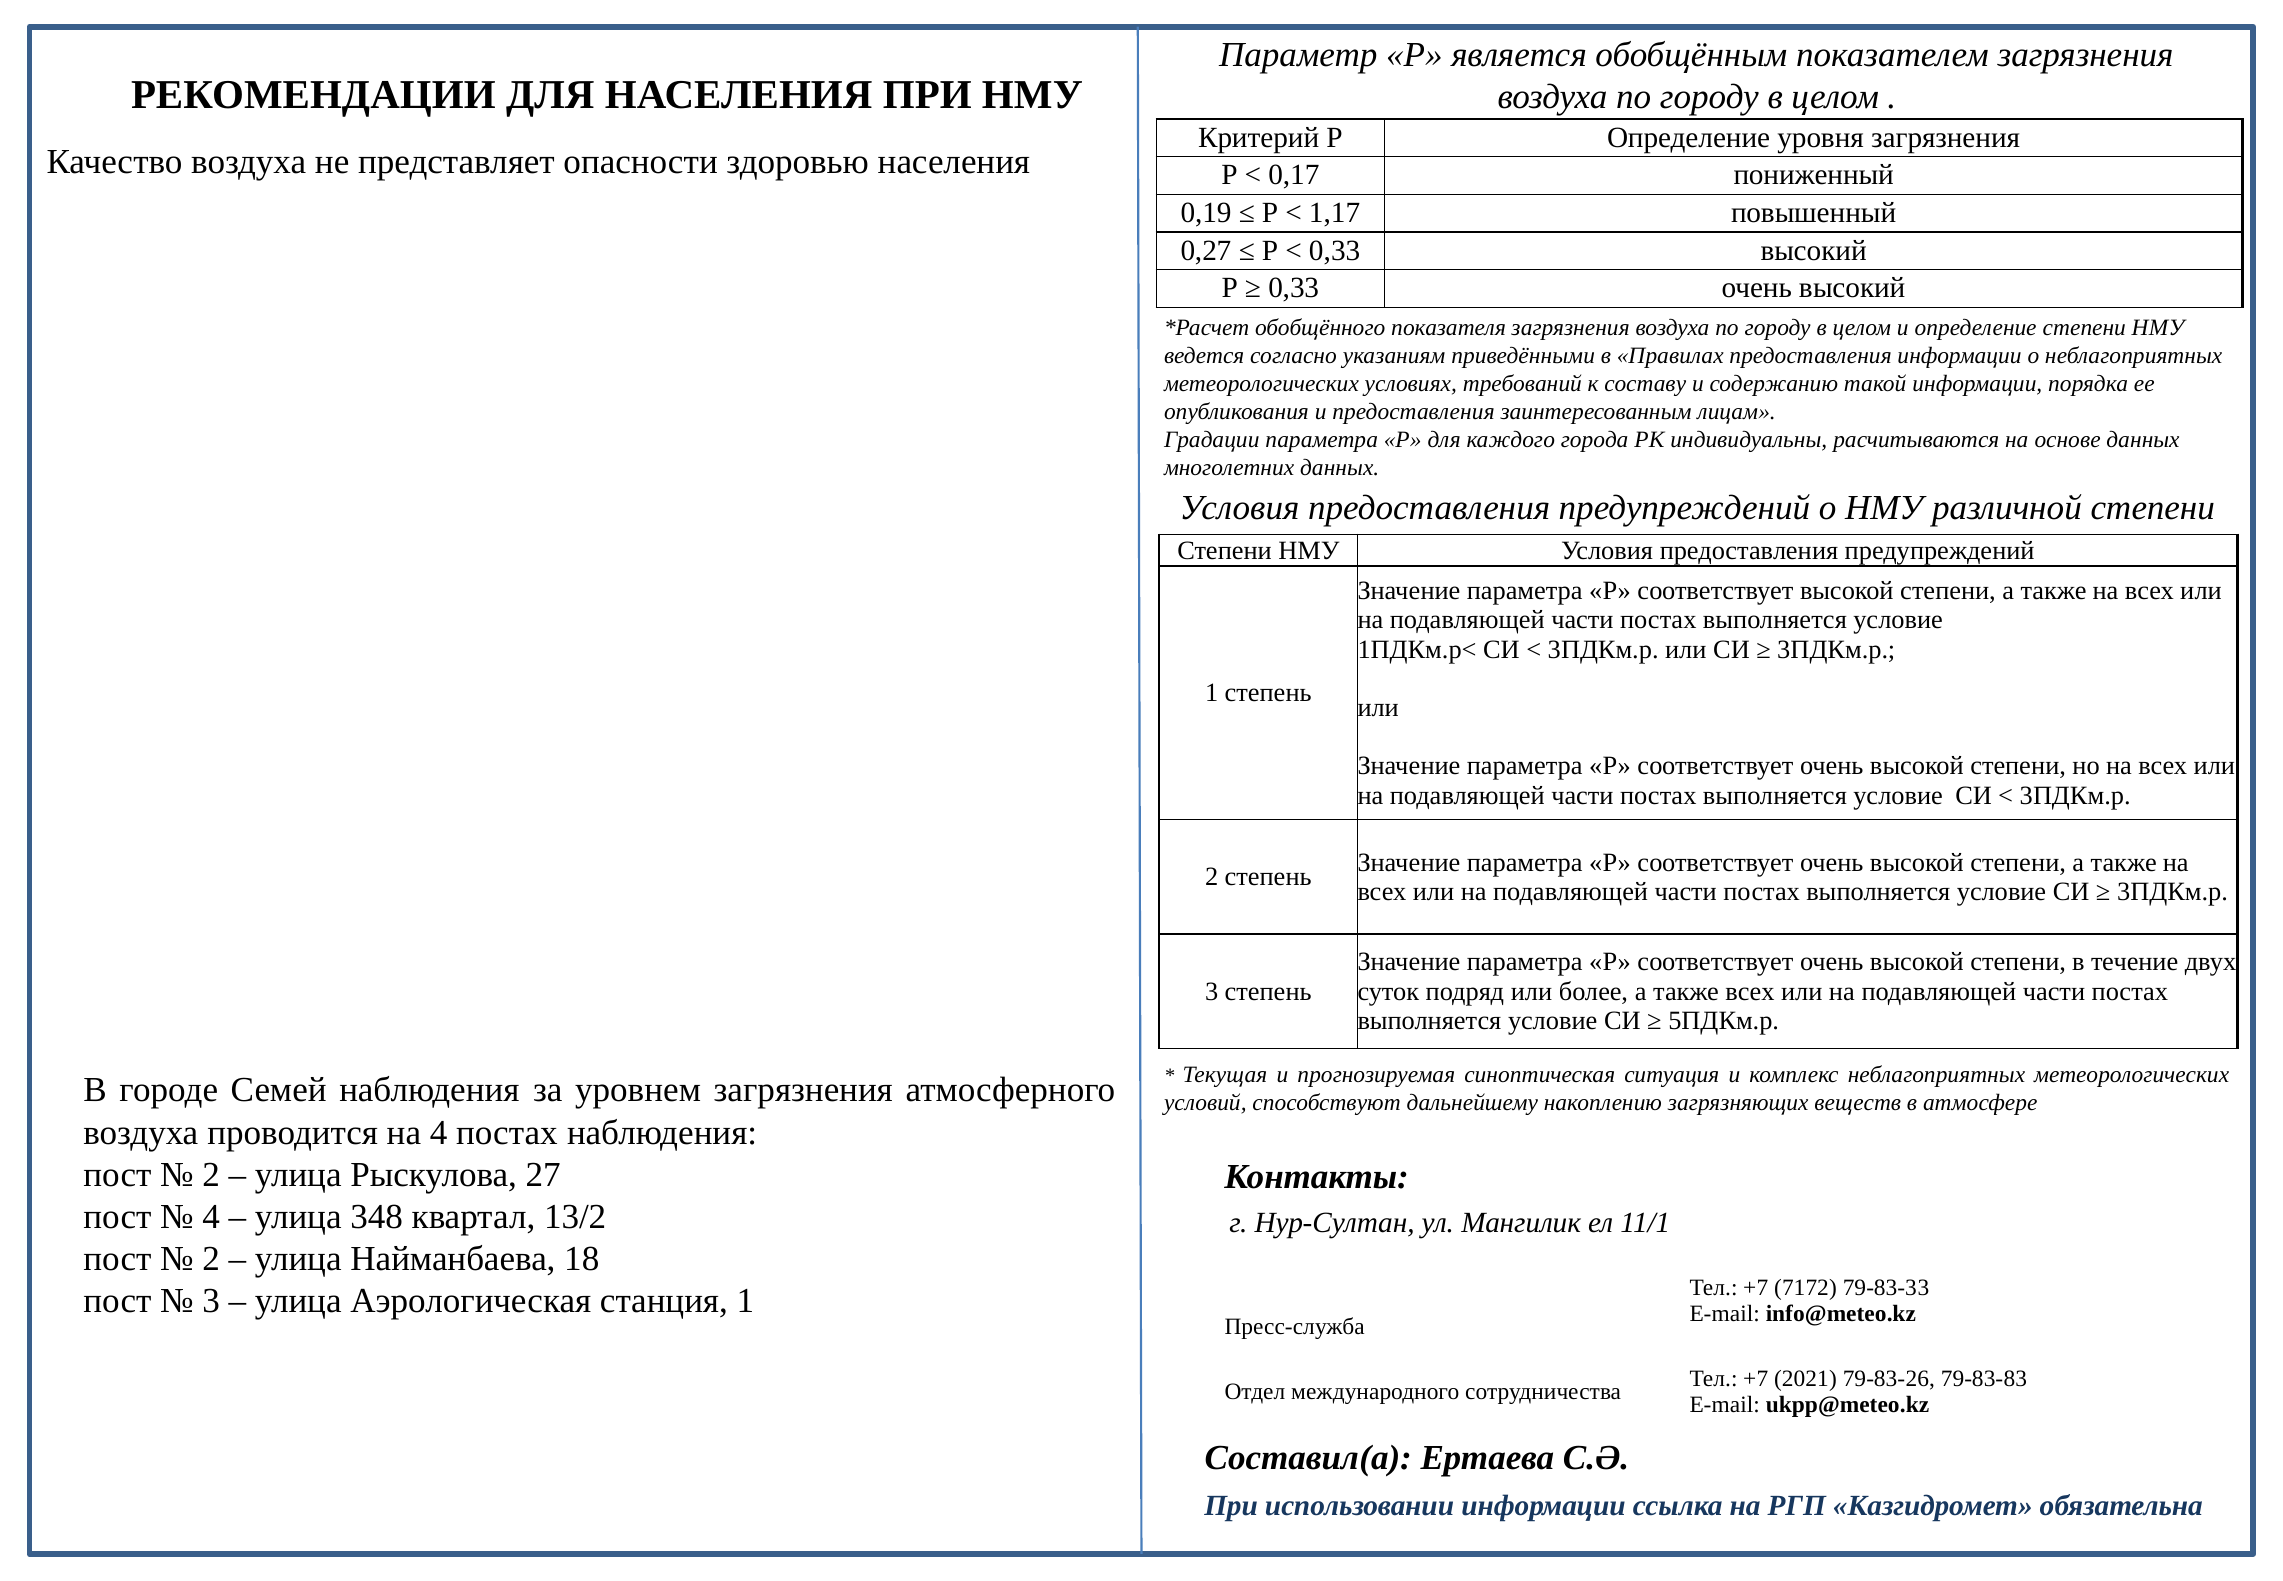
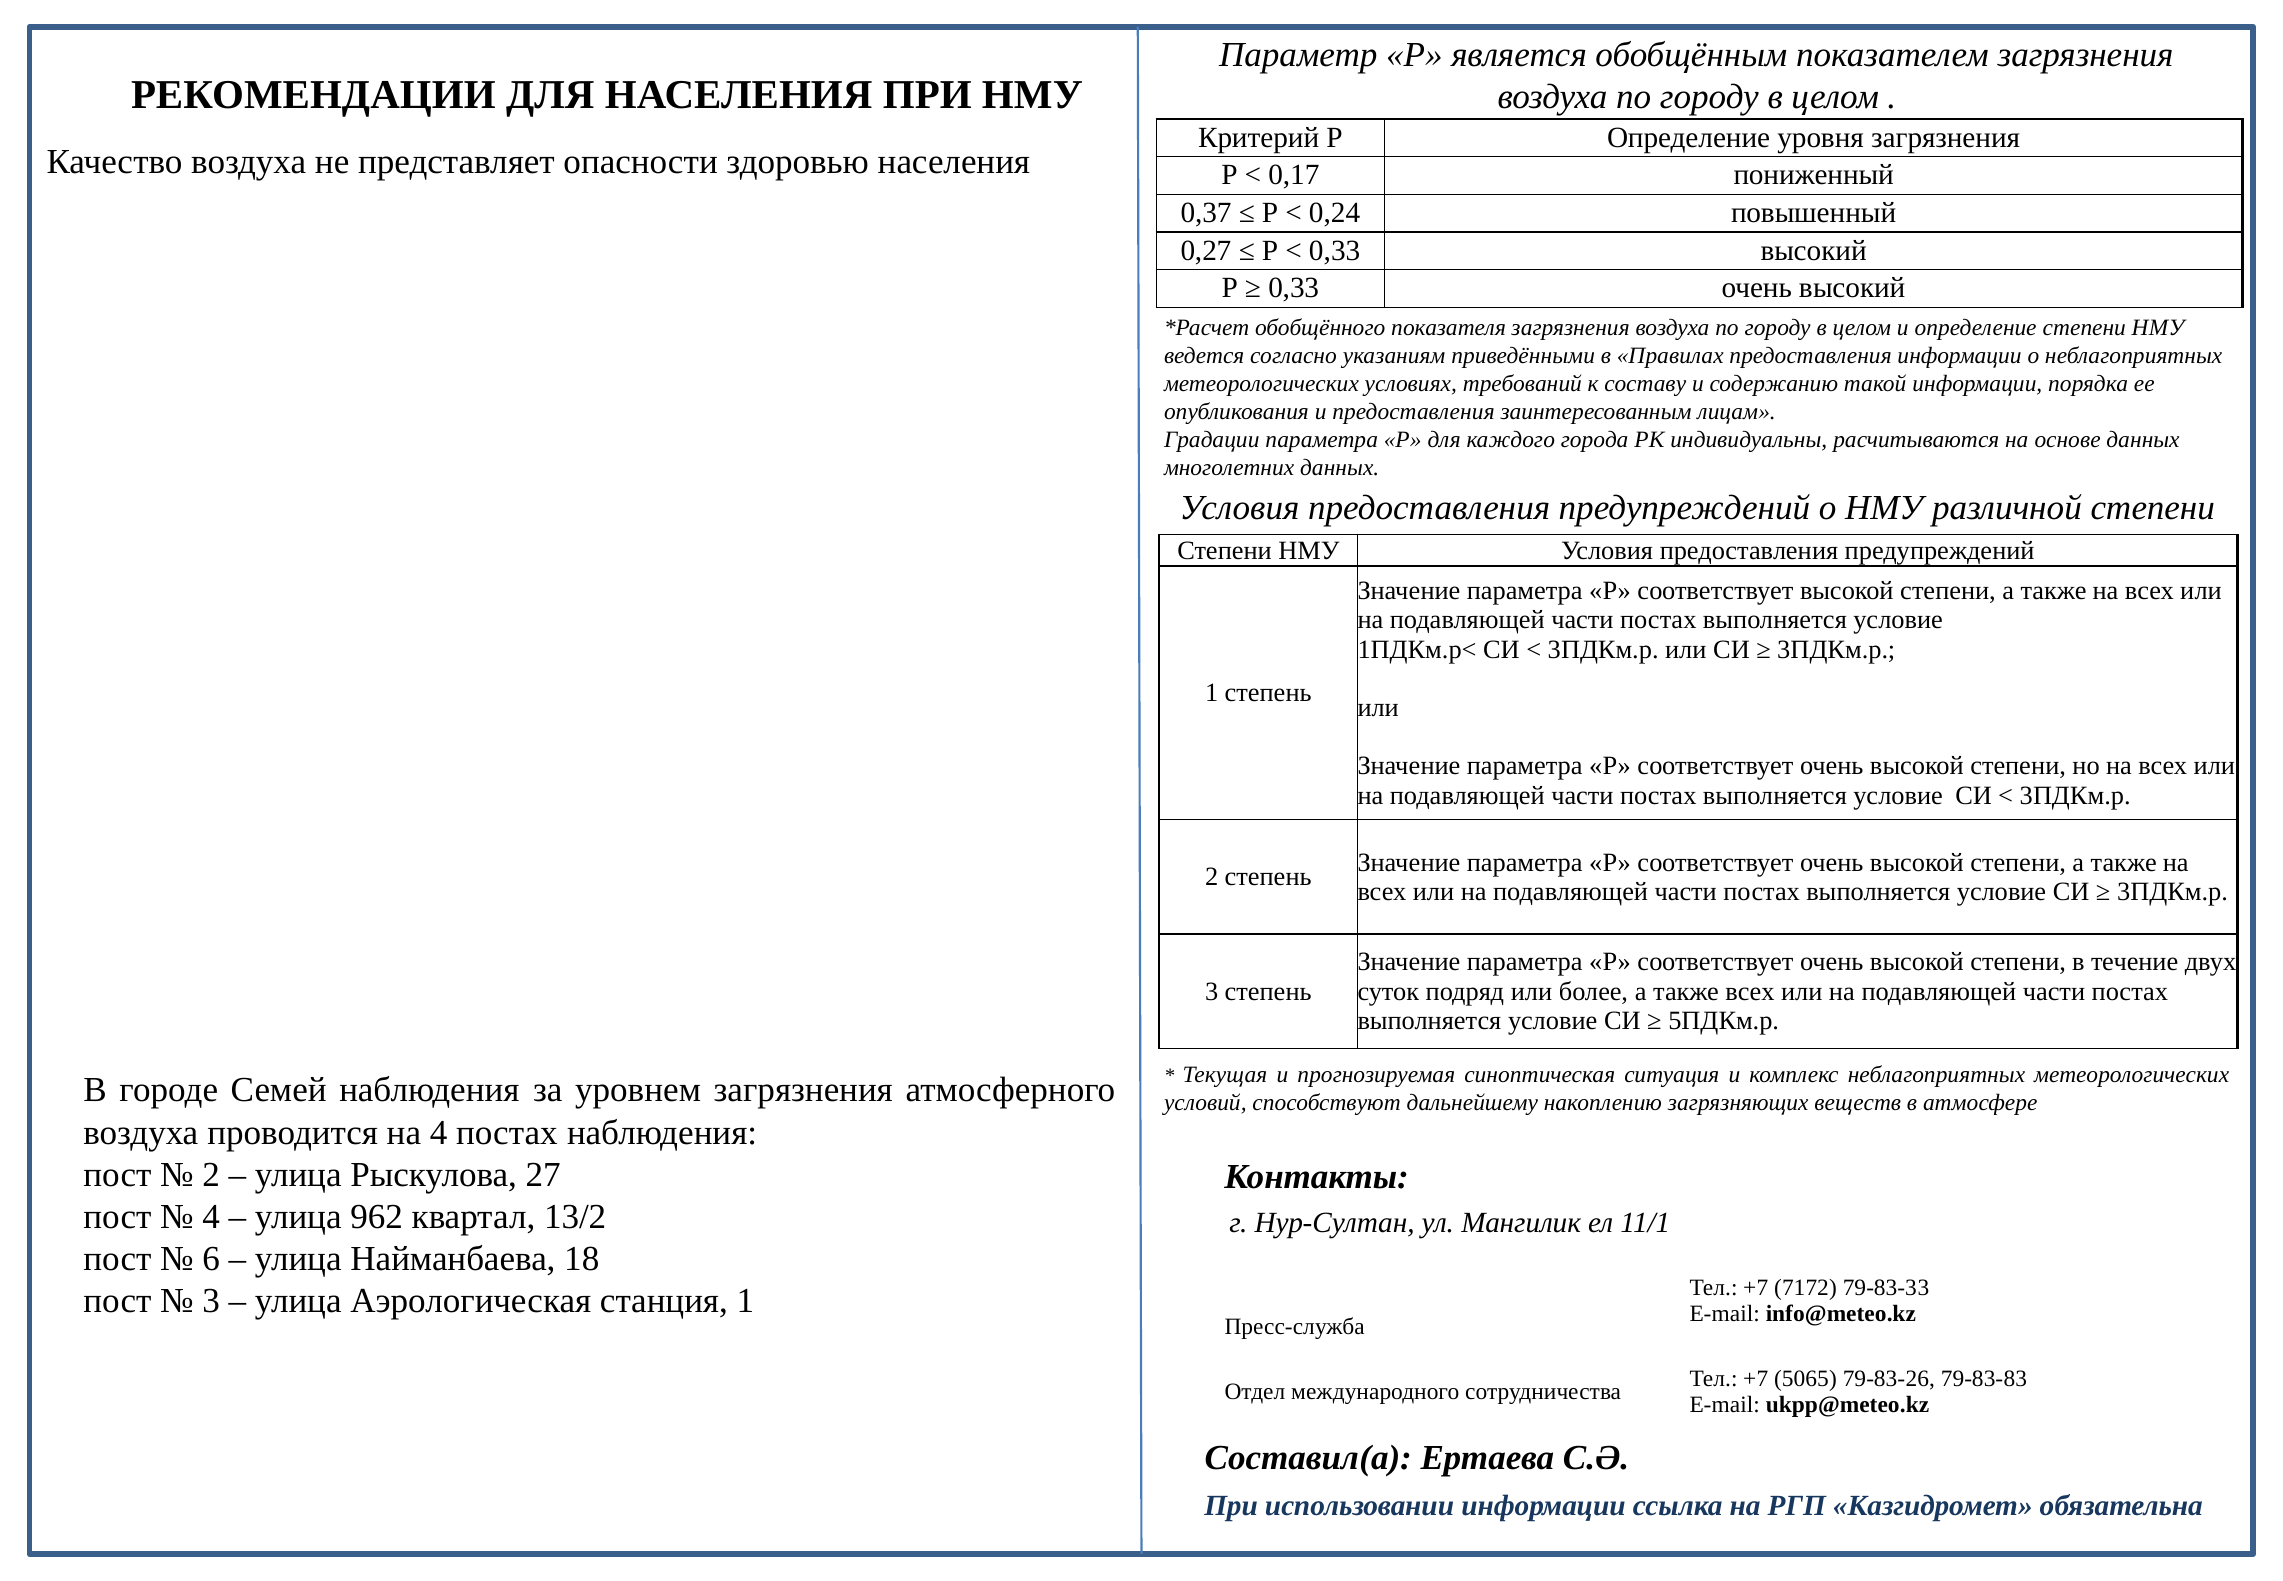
0,19: 0,19 -> 0,37
1,17: 1,17 -> 0,24
348: 348 -> 962
2 at (211, 1259): 2 -> 6
2021: 2021 -> 5065
